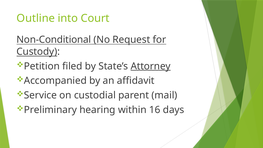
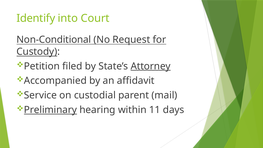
Outline: Outline -> Identify
Preliminary underline: none -> present
16: 16 -> 11
